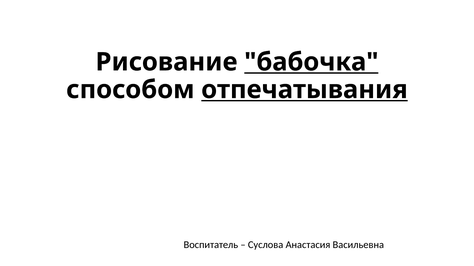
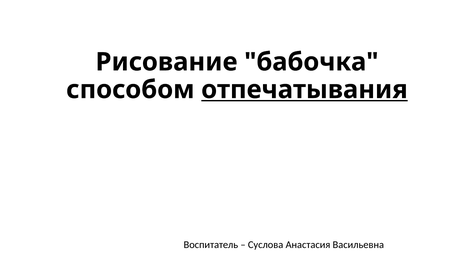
бабочка underline: present -> none
